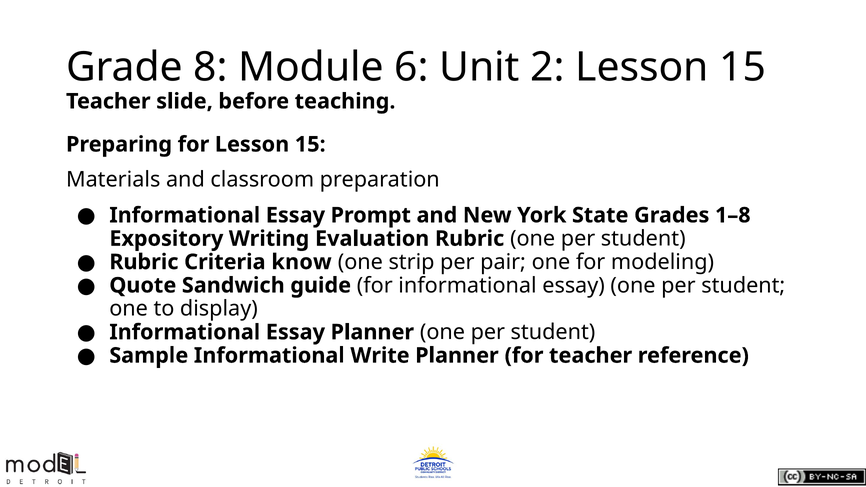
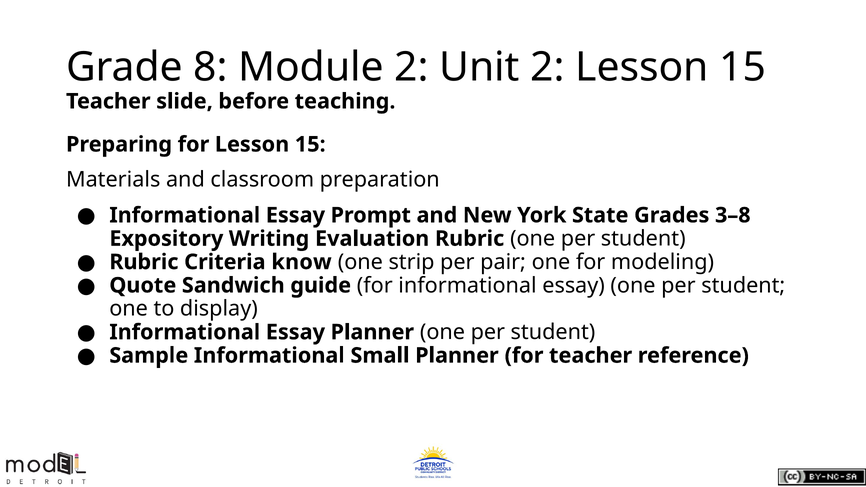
Module 6: 6 -> 2
1–8: 1–8 -> 3–8
Write: Write -> Small
